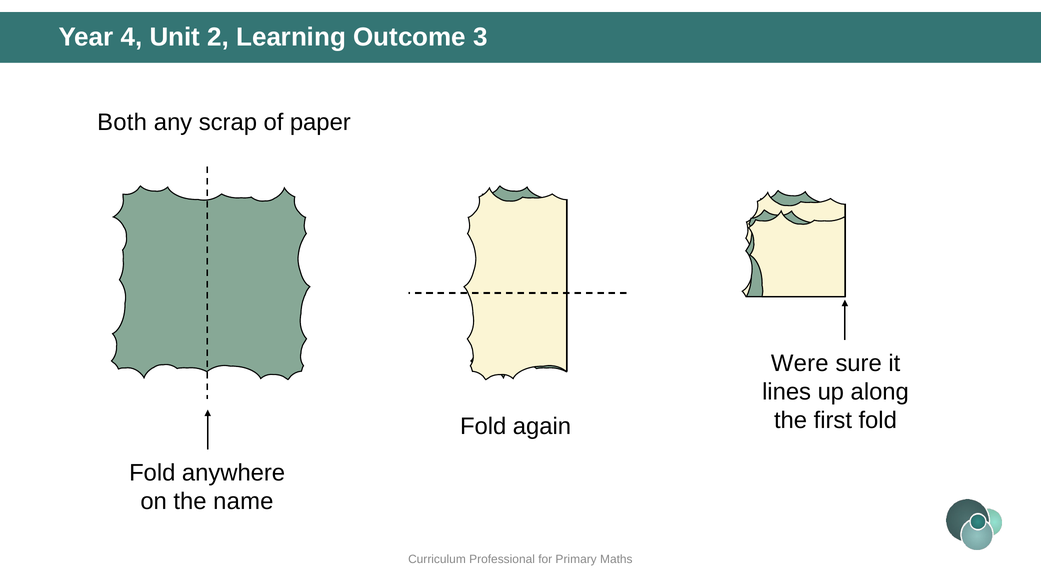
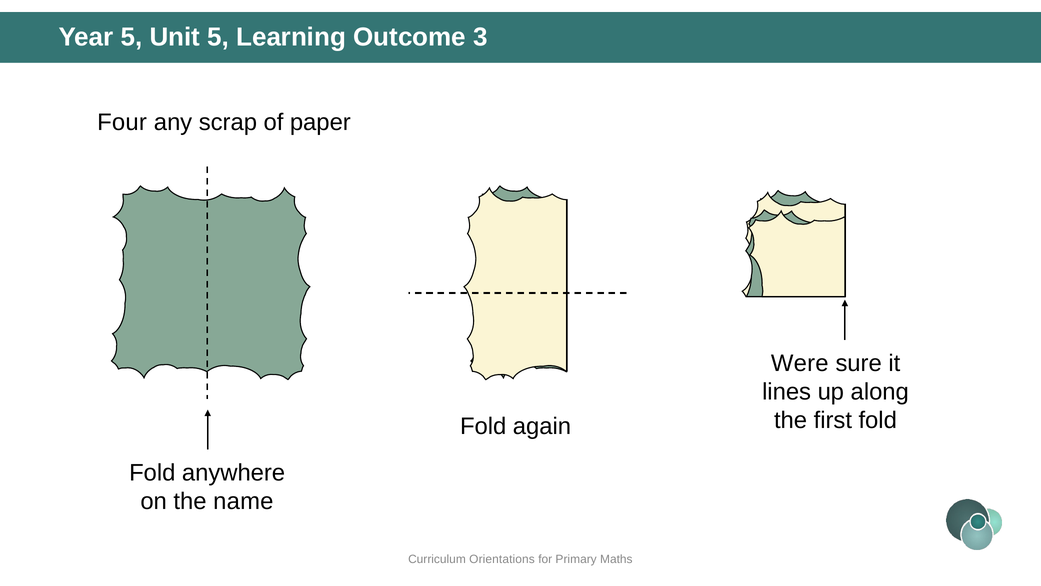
Year 4: 4 -> 5
Unit 2: 2 -> 5
Both: Both -> Four
Professional: Professional -> Orientations
